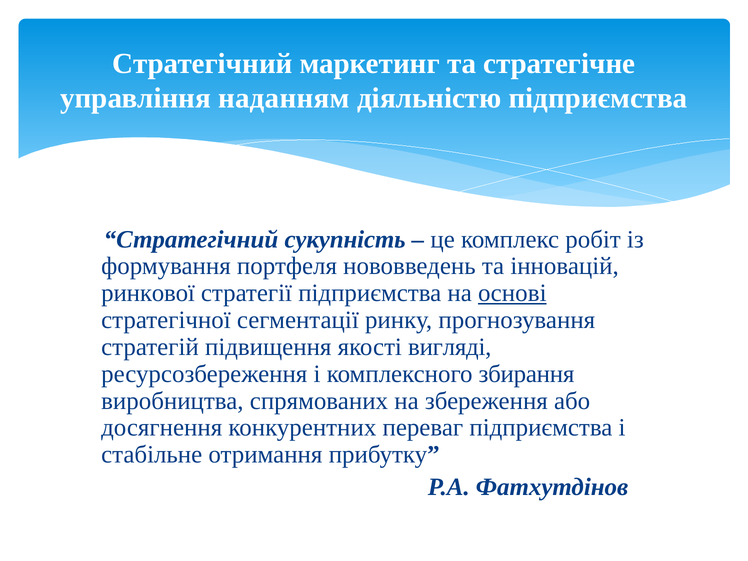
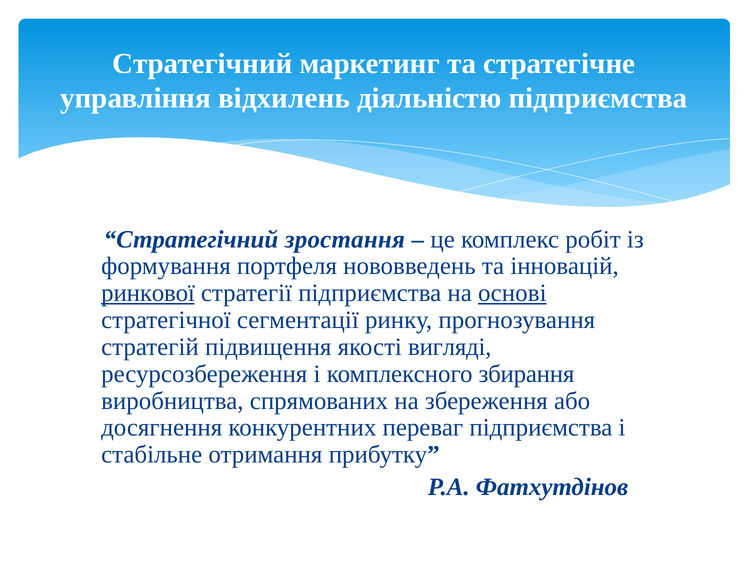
наданням: наданням -> відхилень
сукупність: сукупність -> зростання
ринкової underline: none -> present
